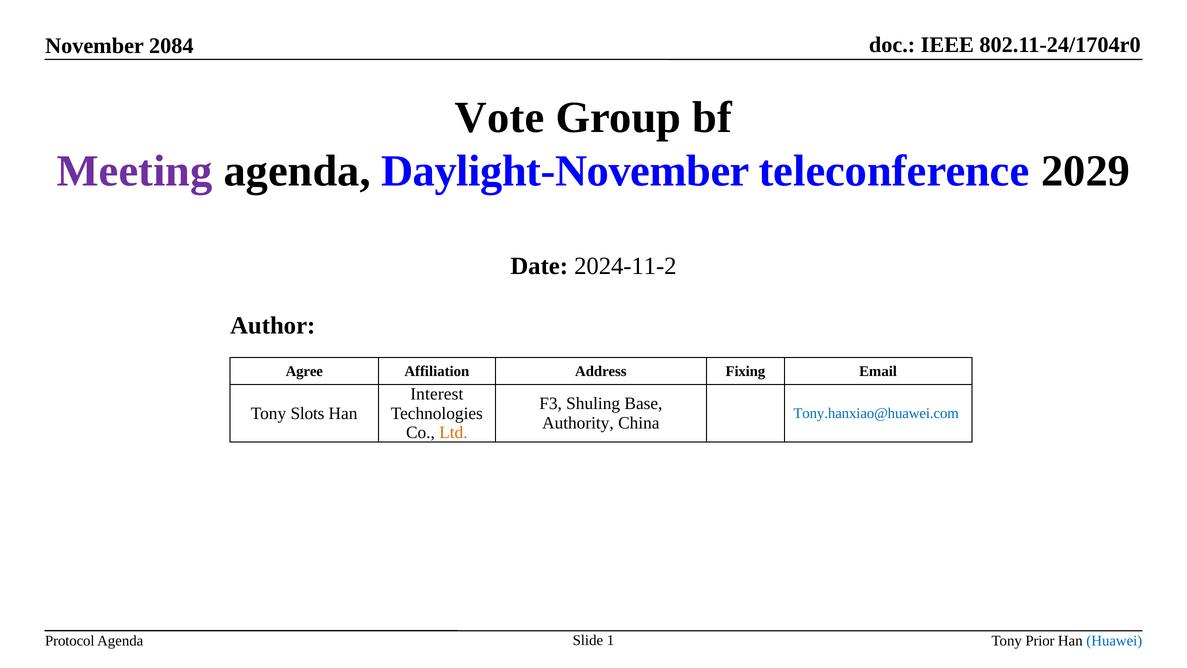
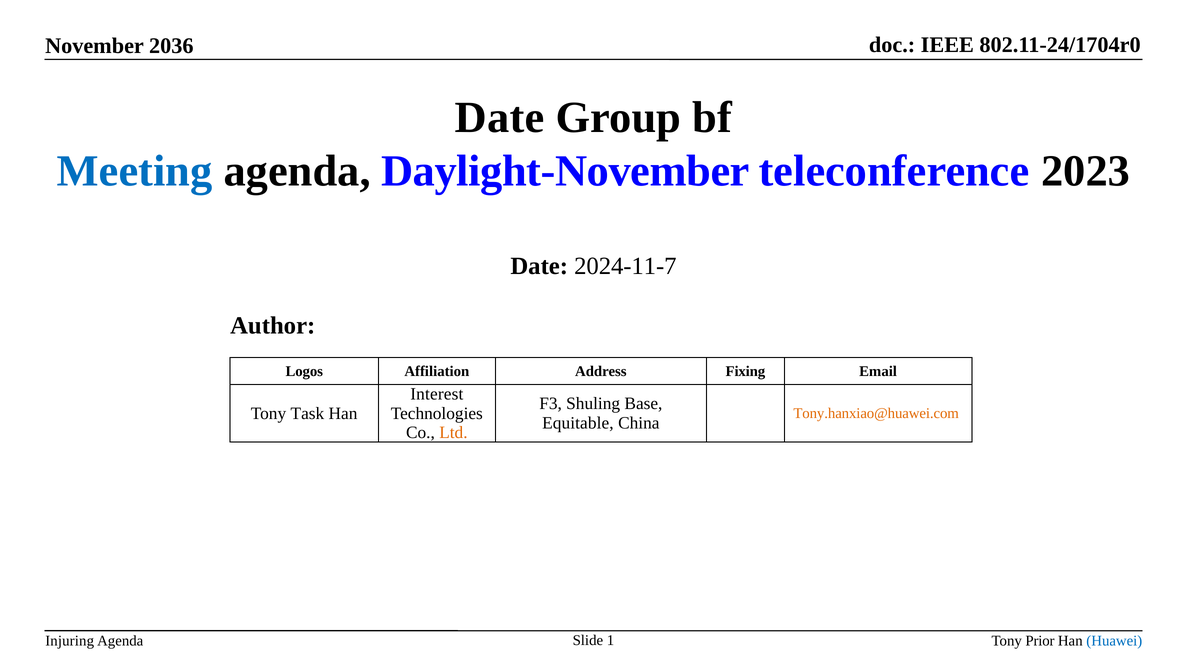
2084: 2084 -> 2036
Vote at (500, 117): Vote -> Date
Meeting colour: purple -> blue
2029: 2029 -> 2023
2024-11-2: 2024-11-2 -> 2024-11-7
Agree: Agree -> Logos
Slots: Slots -> Task
Tony.hanxiao@huawei.com colour: blue -> orange
Authority: Authority -> Equitable
Protocol: Protocol -> Injuring
